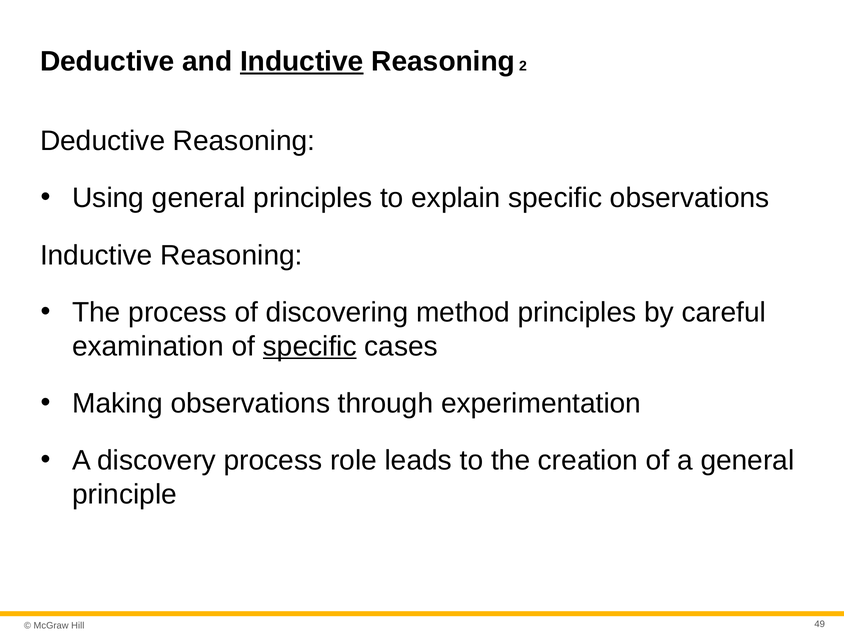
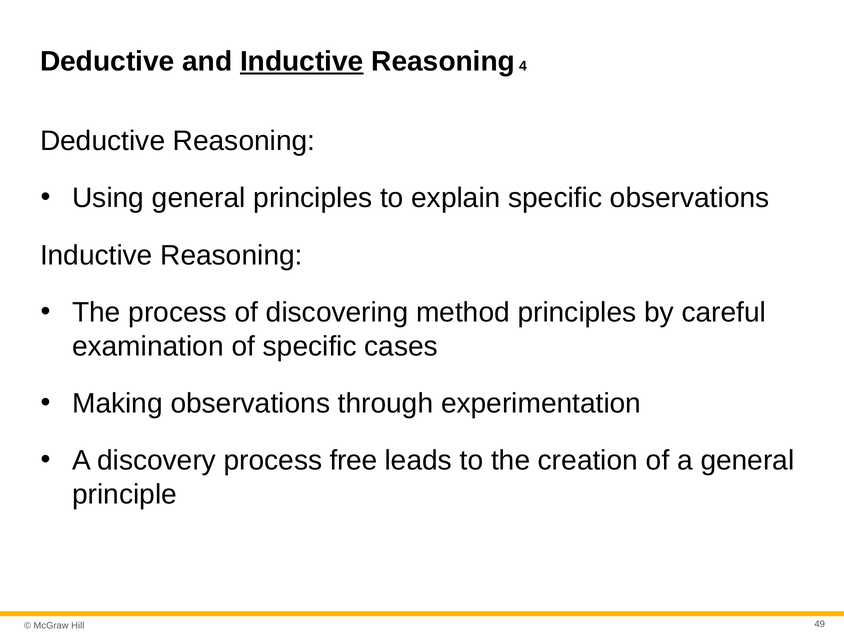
2: 2 -> 4
specific at (310, 346) underline: present -> none
role: role -> free
